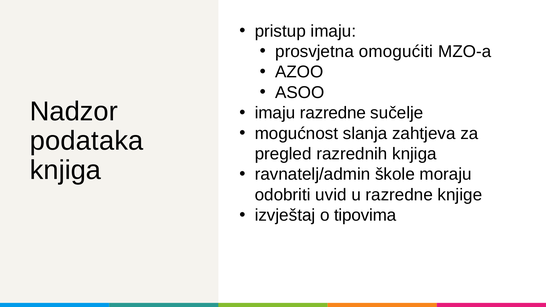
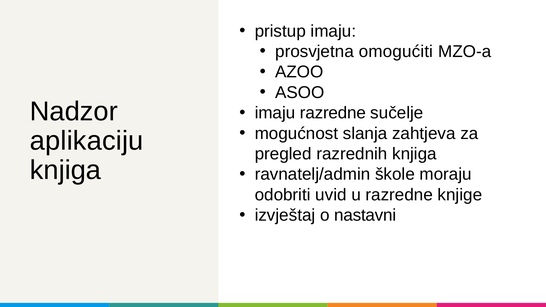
podataka: podataka -> aplikaciju
tipovima: tipovima -> nastavni
